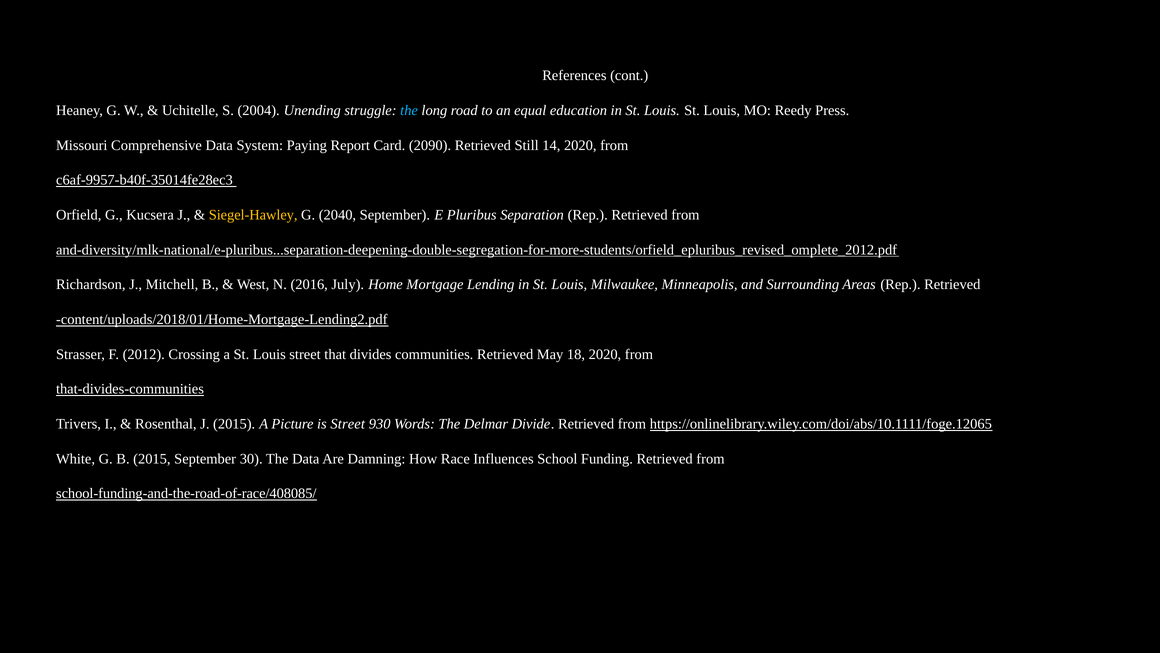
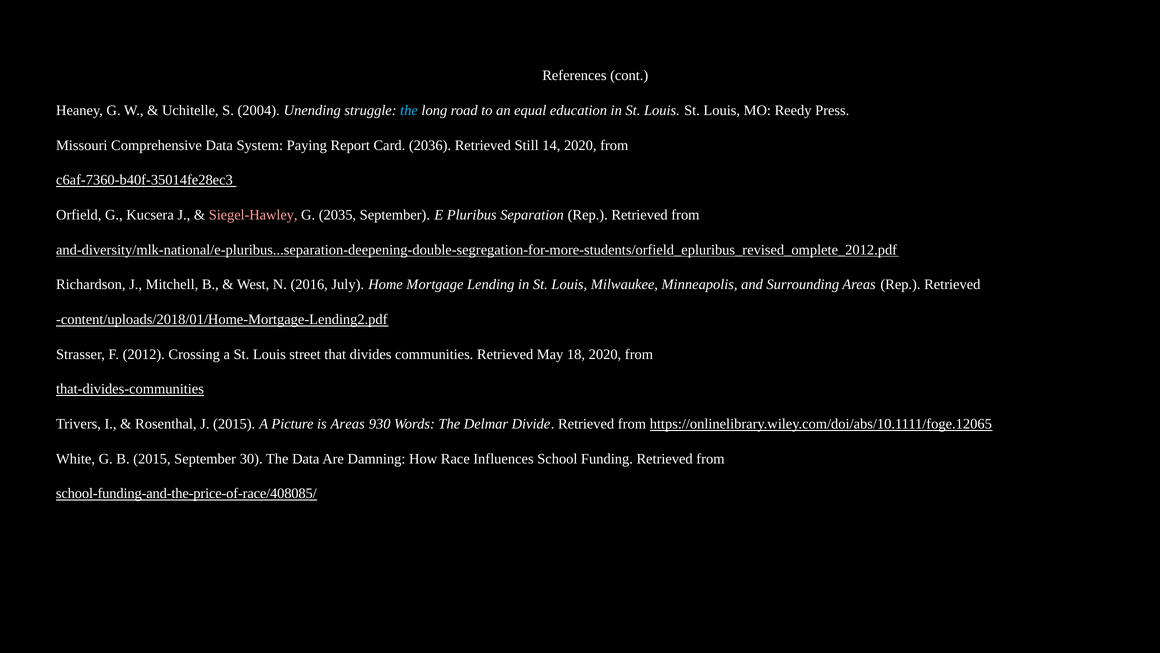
2090: 2090 -> 2036
c6af-9957-b40f-35014fe28ec3: c6af-9957-b40f-35014fe28ec3 -> c6af-7360-b40f-35014fe28ec3
Siegel-Hawley colour: yellow -> pink
2040: 2040 -> 2035
is Street: Street -> Areas
school-funding-and-the-road-of-race/408085/: school-funding-and-the-road-of-race/408085/ -> school-funding-and-the-price-of-race/408085/
